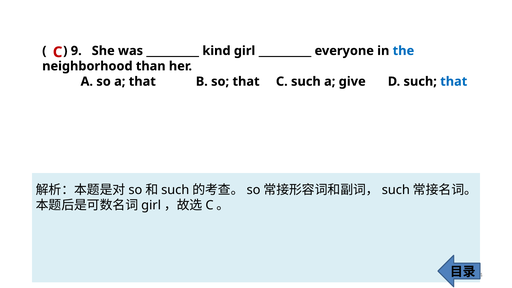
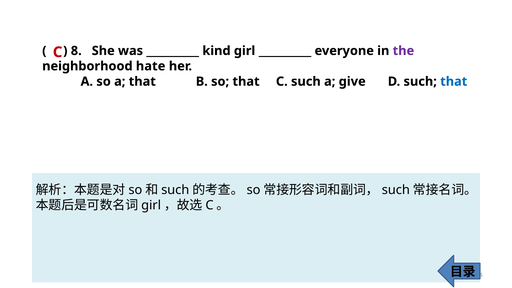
9: 9 -> 8
the colour: blue -> purple
than: than -> hate
